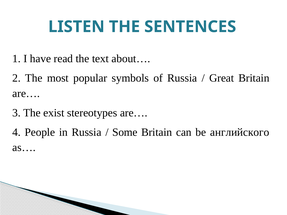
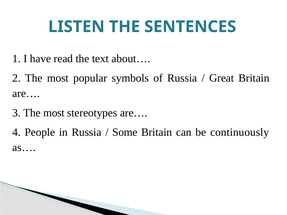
3 The exist: exist -> most
английского: английского -> continuously
